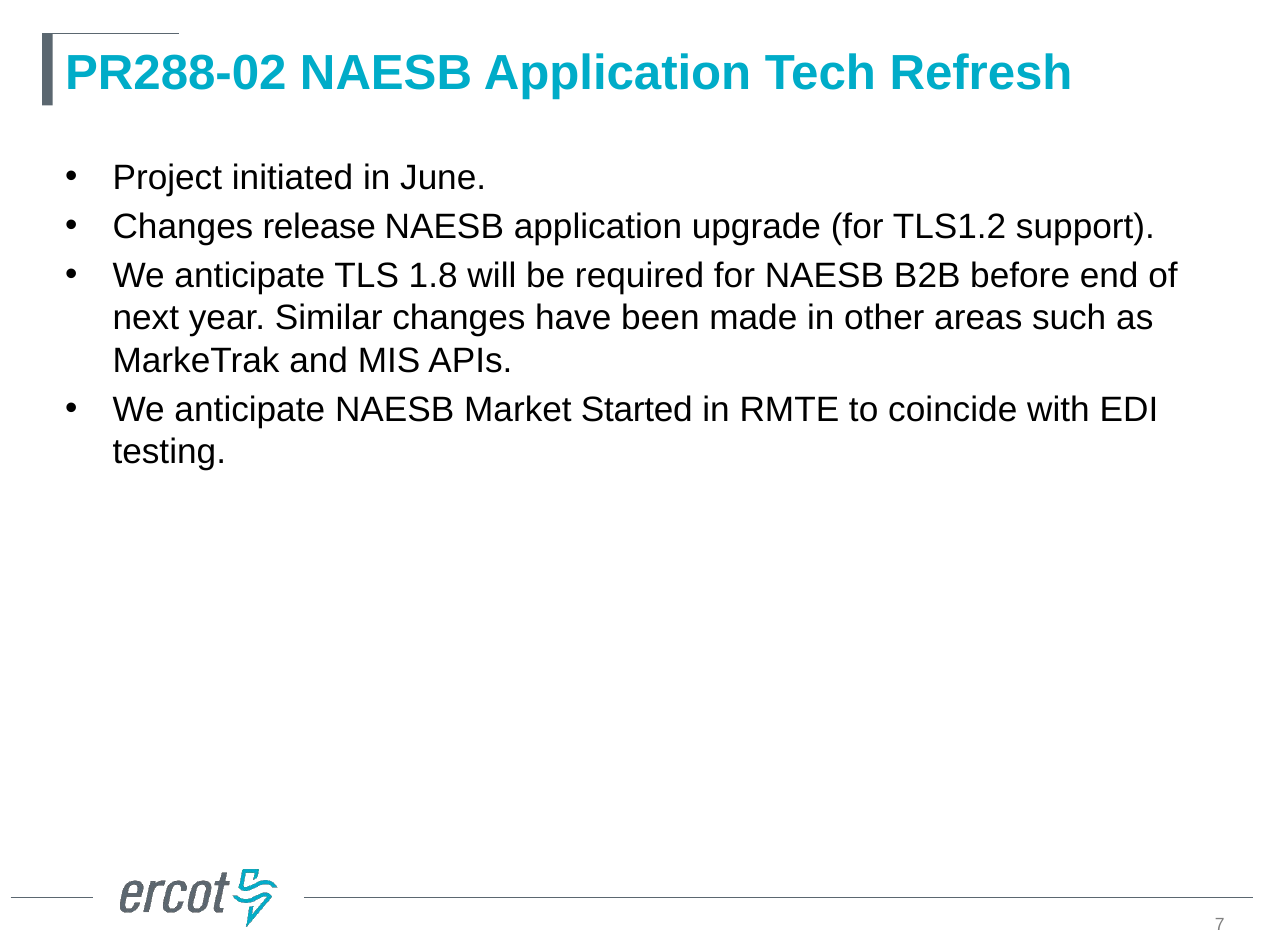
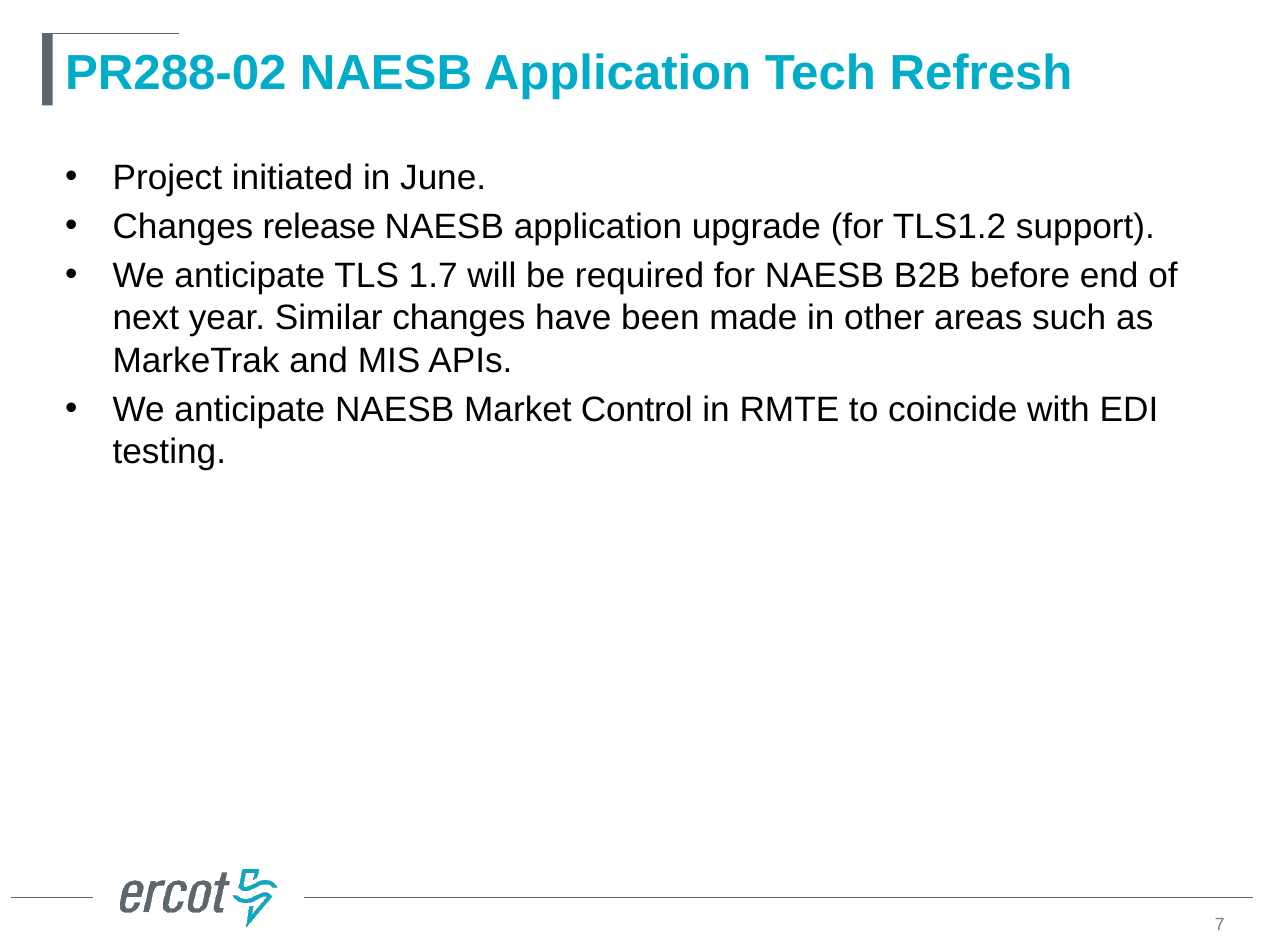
1.8: 1.8 -> 1.7
Started: Started -> Control
